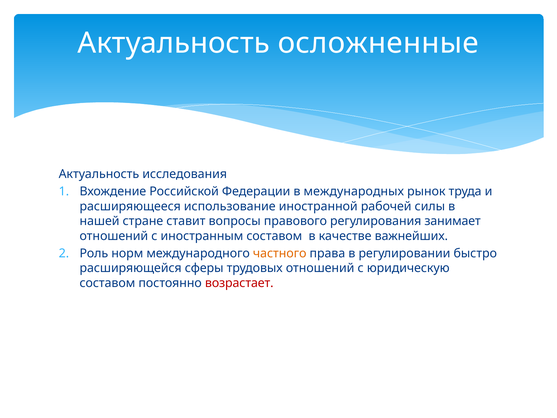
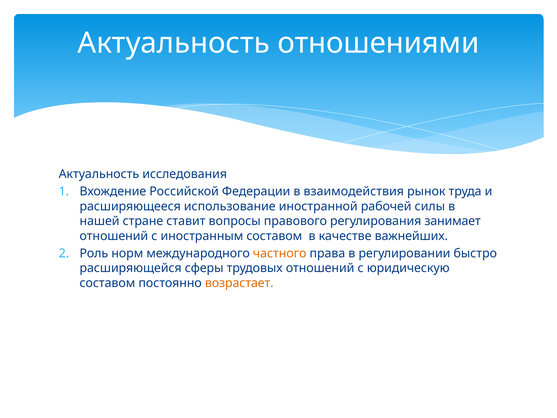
осложненные: осложненные -> отношениями
международных: международных -> взаимодействия
возрастает colour: red -> orange
